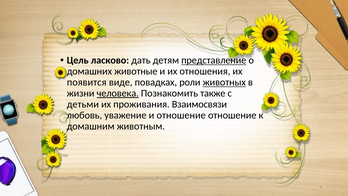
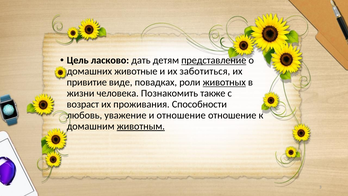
отношения: отношения -> заботиться
появится: появится -> привитие
человека underline: present -> none
детьми: детьми -> возраст
Взаимосвязи: Взаимосвязи -> Способности
животным underline: none -> present
